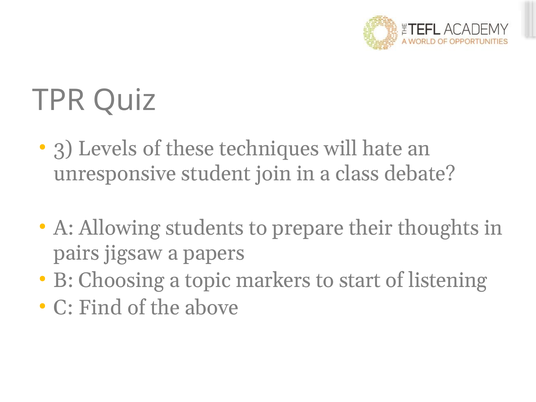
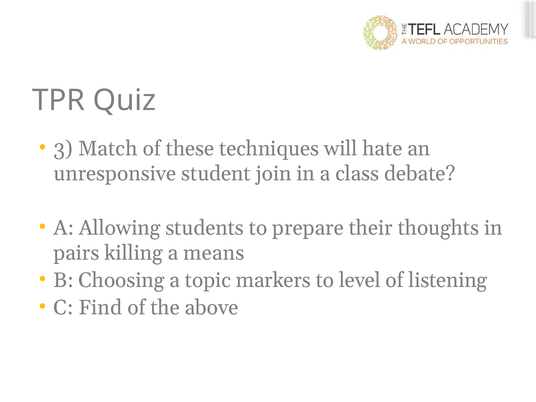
Levels: Levels -> Match
jigsaw: jigsaw -> killing
papers: papers -> means
start: start -> level
